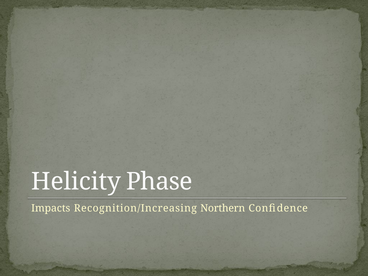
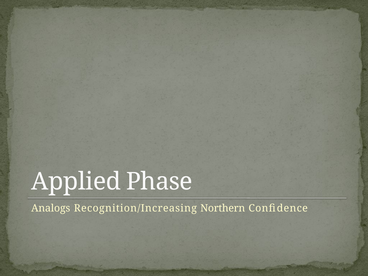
Helicity: Helicity -> Applied
Impacts: Impacts -> Analogs
